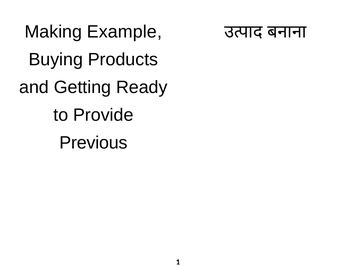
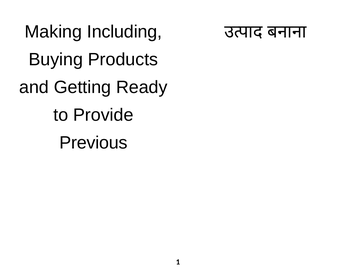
Example: Example -> Including
